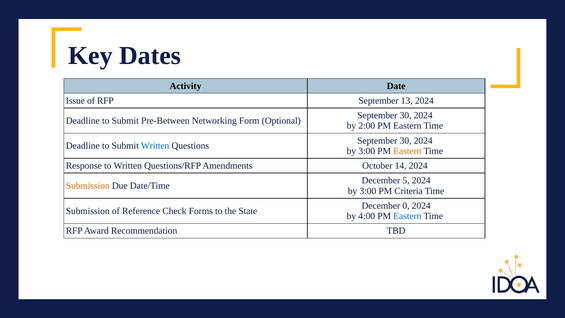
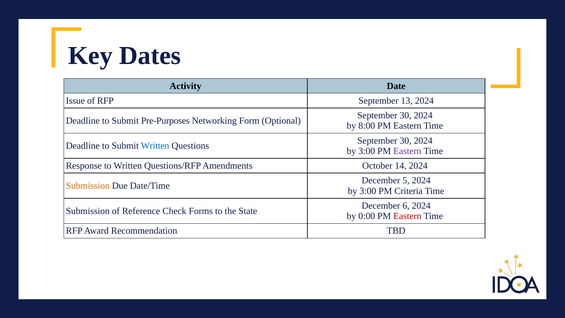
Pre-Between: Pre-Between -> Pre-Purposes
2:00: 2:00 -> 8:00
Eastern at (407, 151) colour: orange -> purple
0: 0 -> 6
4:00: 4:00 -> 0:00
Eastern at (407, 216) colour: blue -> red
